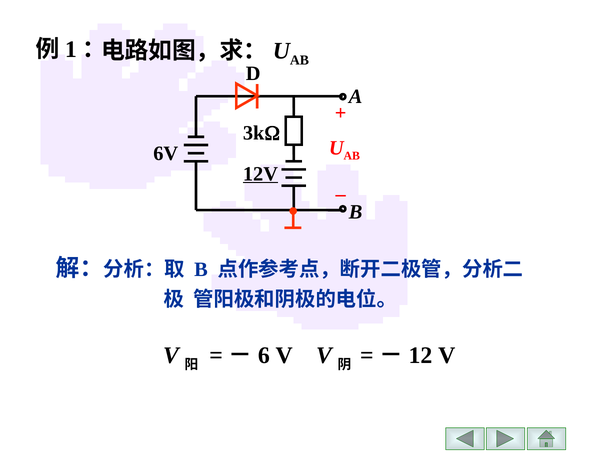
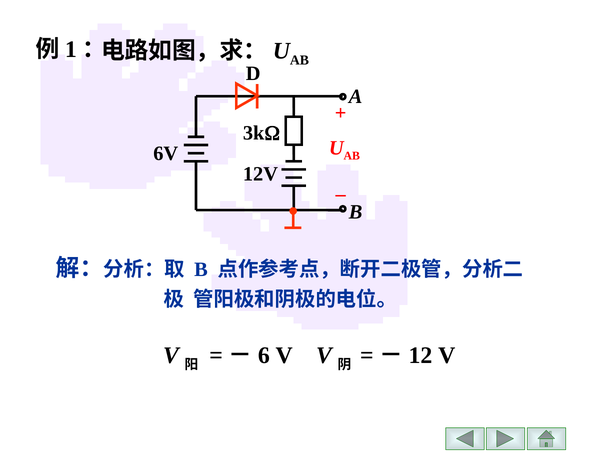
12V underline: present -> none
